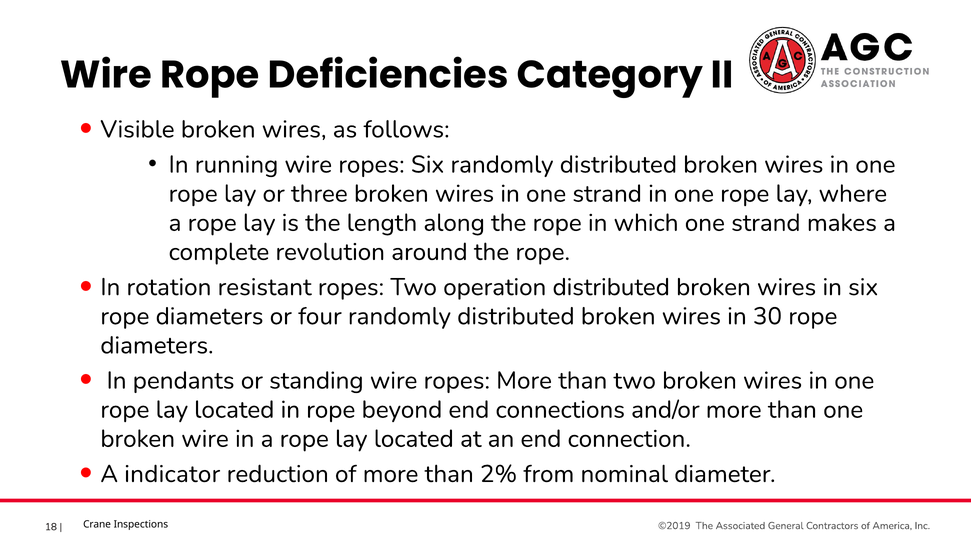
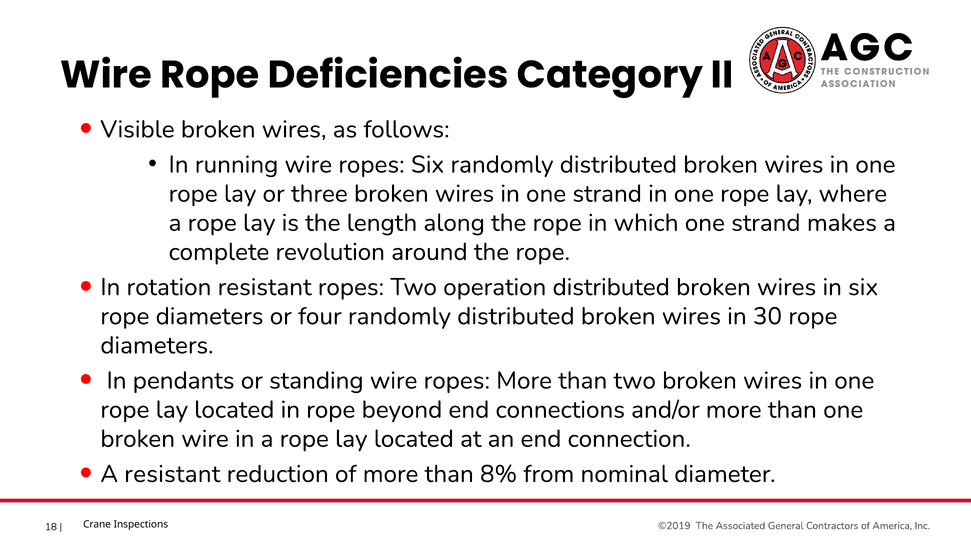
A indicator: indicator -> resistant
2%: 2% -> 8%
